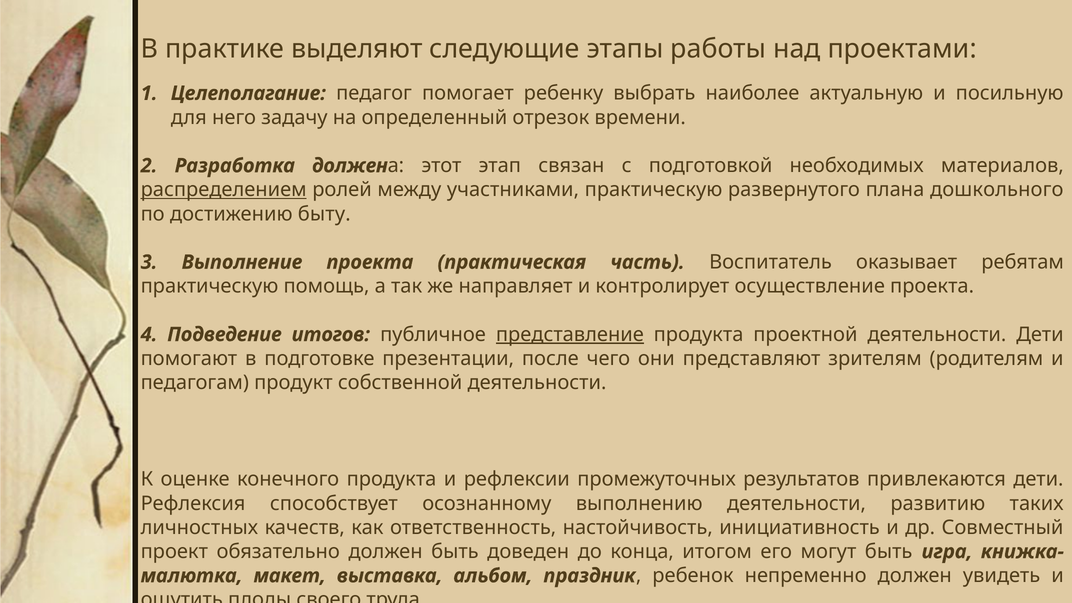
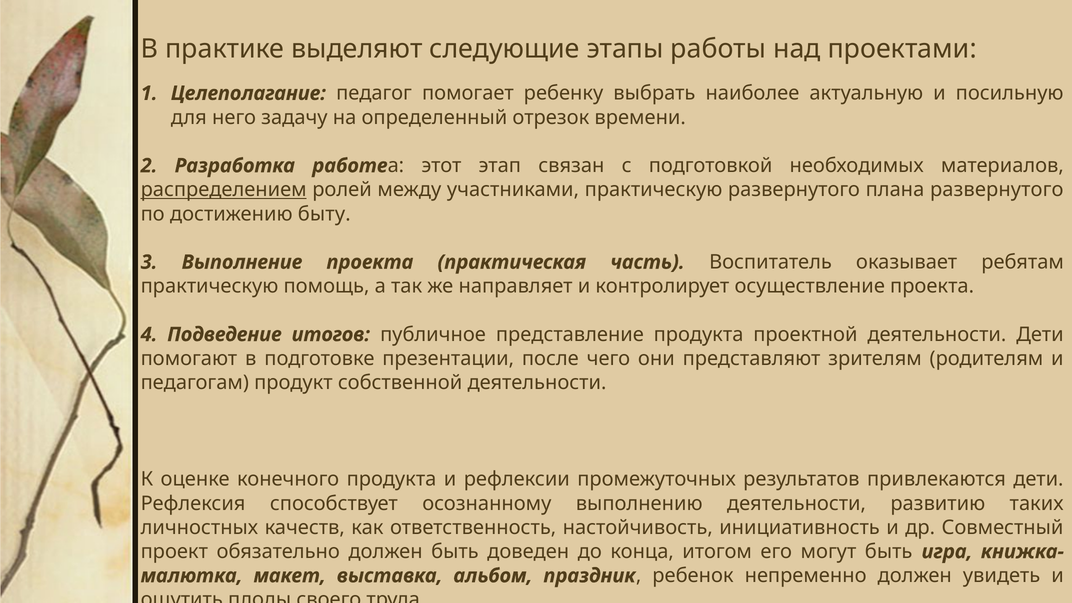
Разработка должен: должен -> работе
плана дошкольного: дошкольного -> развернутого
представление underline: present -> none
